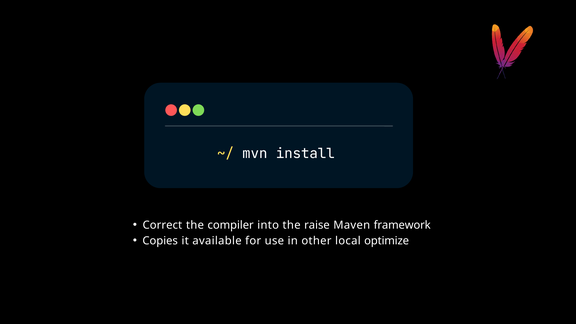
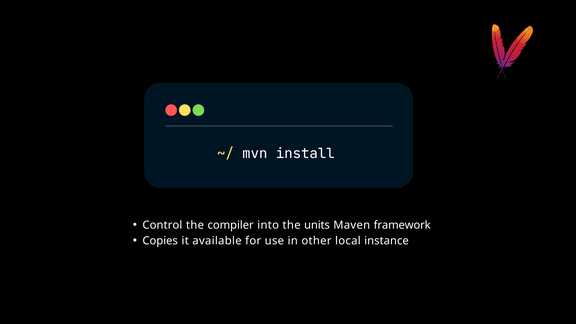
Correct: Correct -> Control
raise: raise -> units
optimize: optimize -> instance
